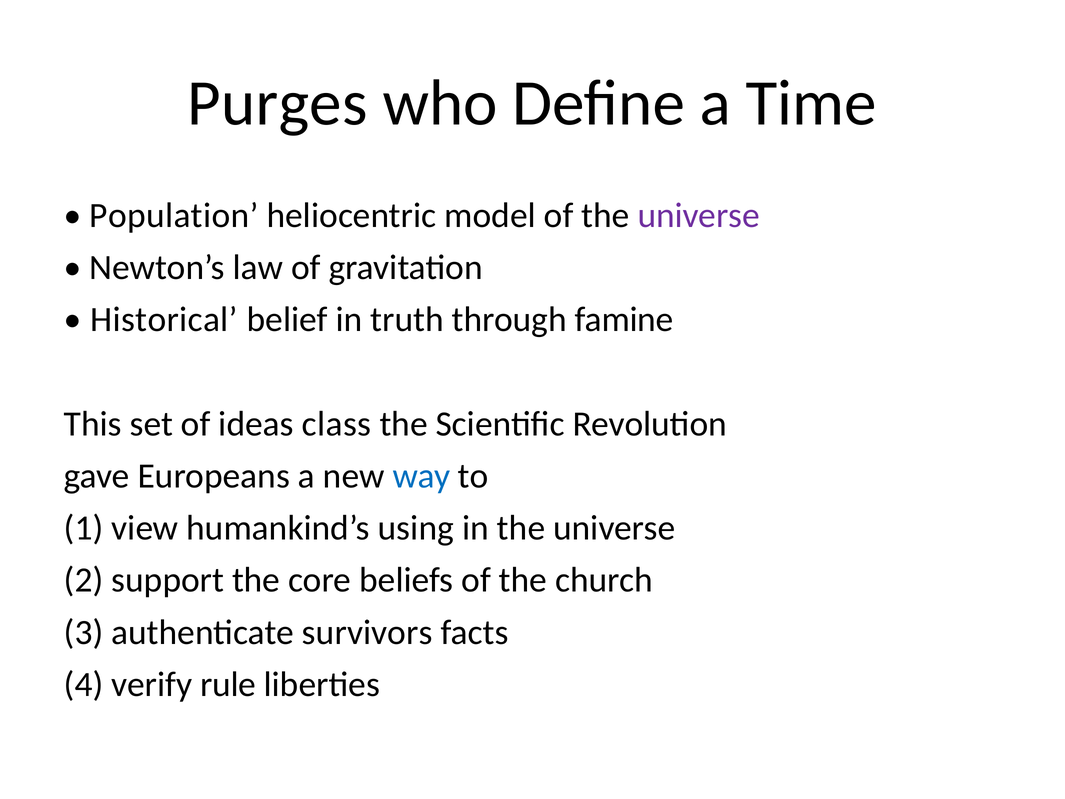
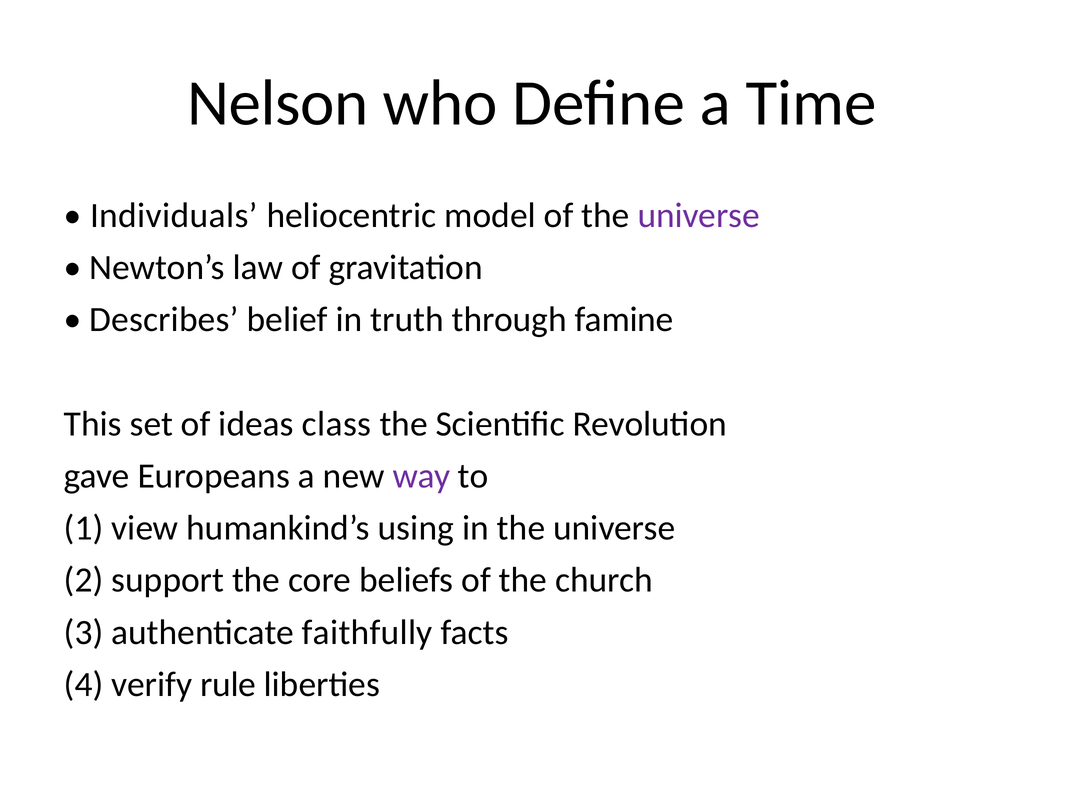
Purges: Purges -> Nelson
Population: Population -> Individuals
Historical: Historical -> Describes
way colour: blue -> purple
survivors: survivors -> faithfully
